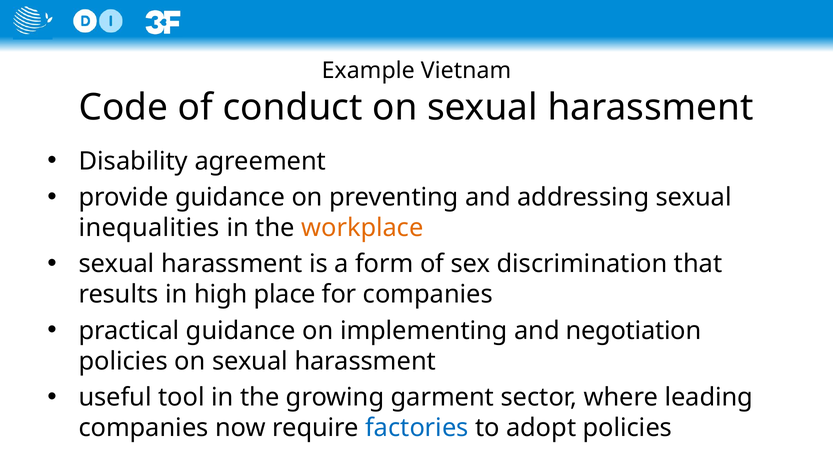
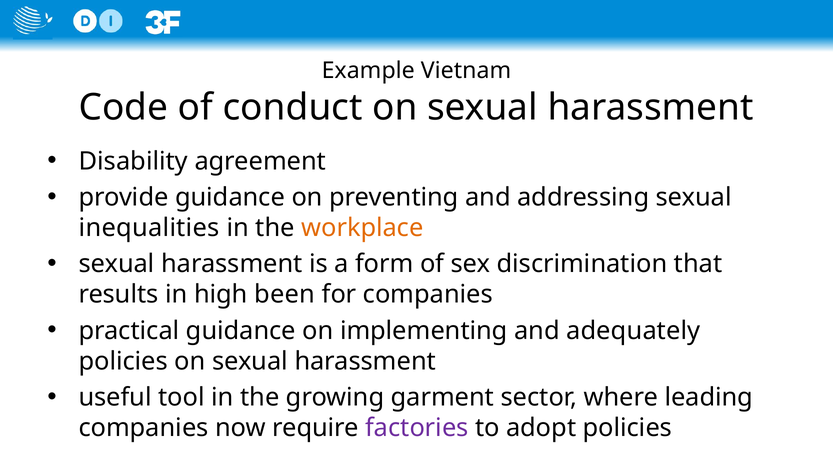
place: place -> been
negotiation: negotiation -> adequately
factories colour: blue -> purple
